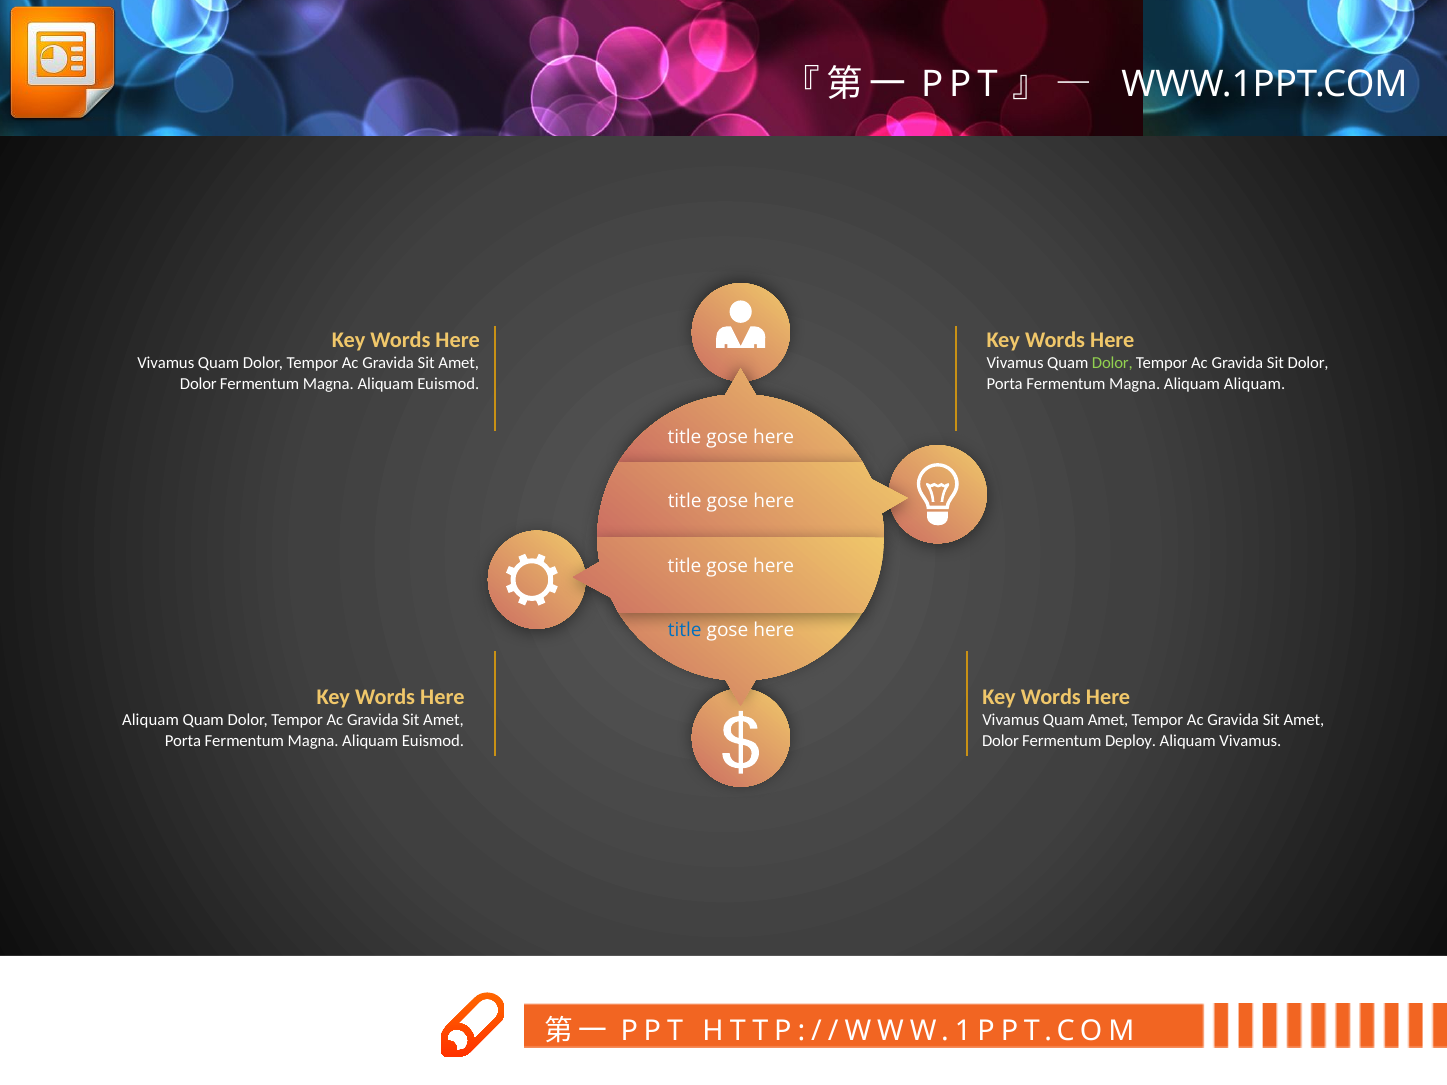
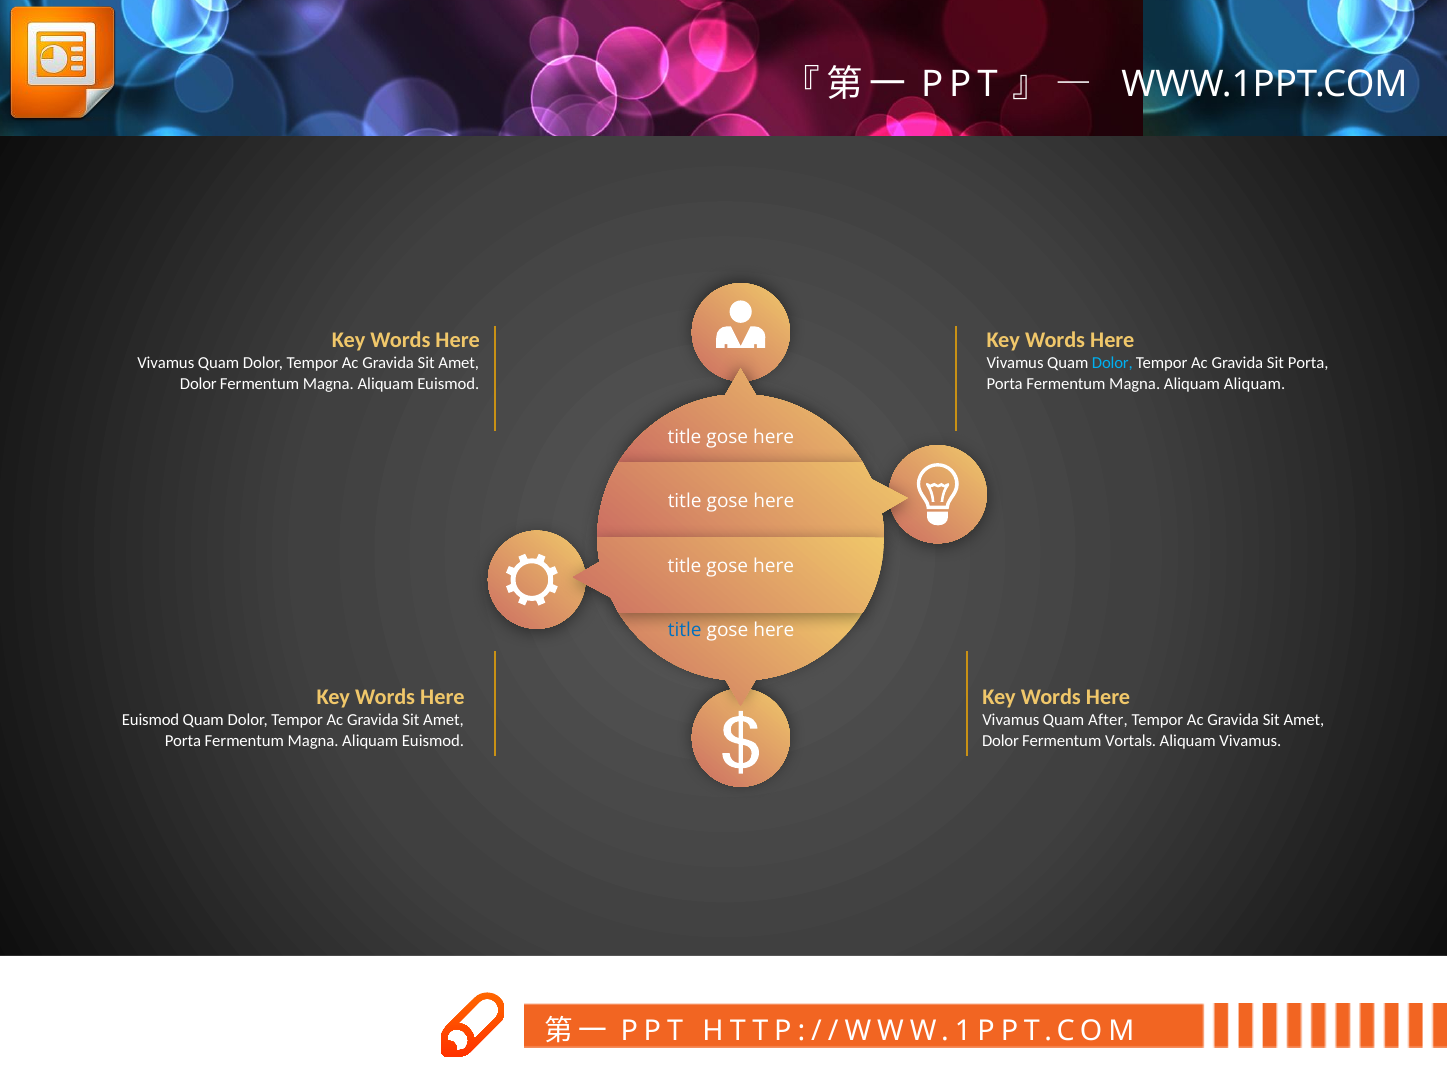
Dolor at (1112, 363) colour: light green -> light blue
Sit Dolor: Dolor -> Porta
Aliquam at (150, 721): Aliquam -> Euismod
Quam Amet: Amet -> After
Deploy: Deploy -> Vortals
